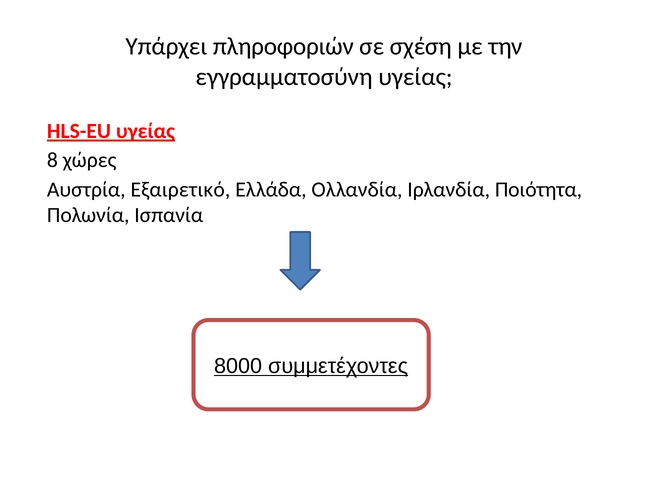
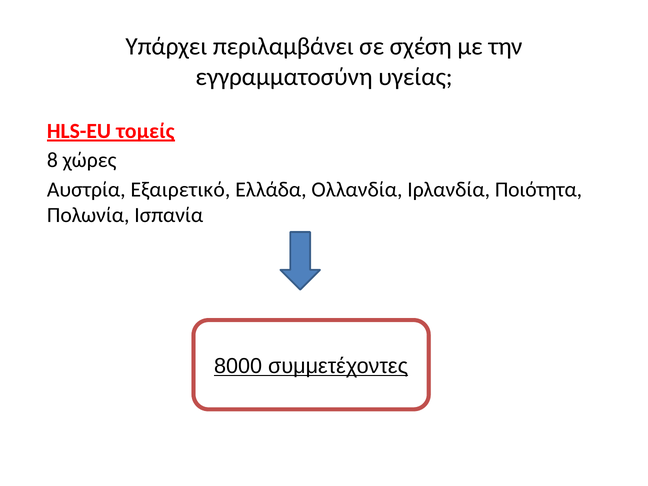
πληροφοριών: πληροφοριών -> περιλαμβάνει
HLS-EU υγείας: υγείας -> τομείς
